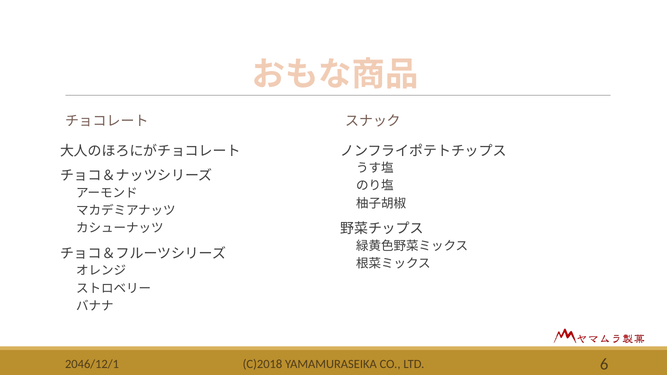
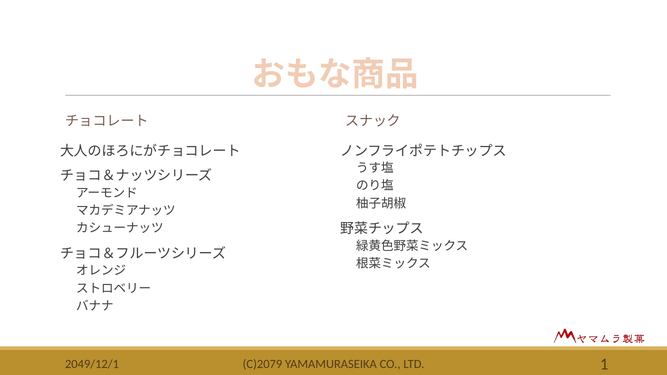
C)2018: C)2018 -> C)2079
6: 6 -> 1
2046/12/1: 2046/12/1 -> 2049/12/1
